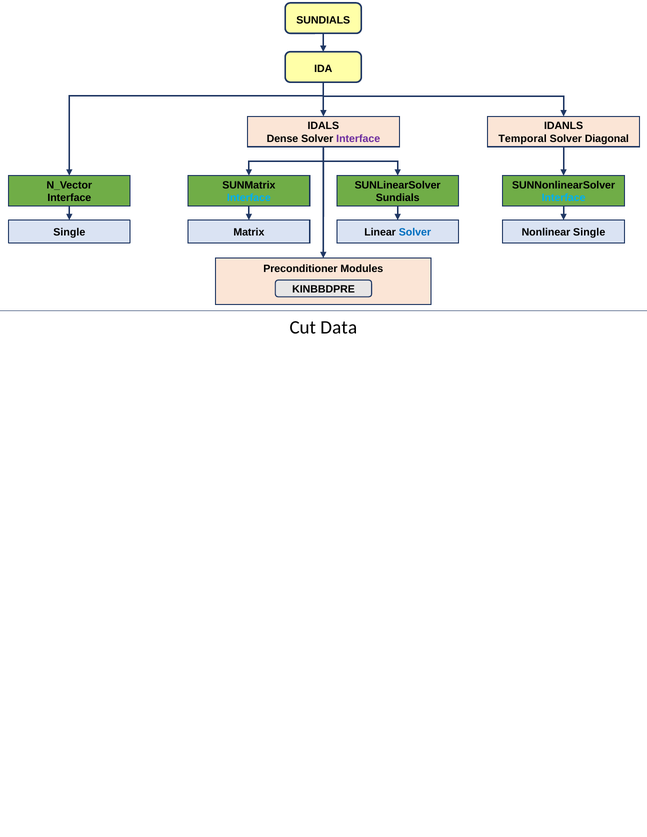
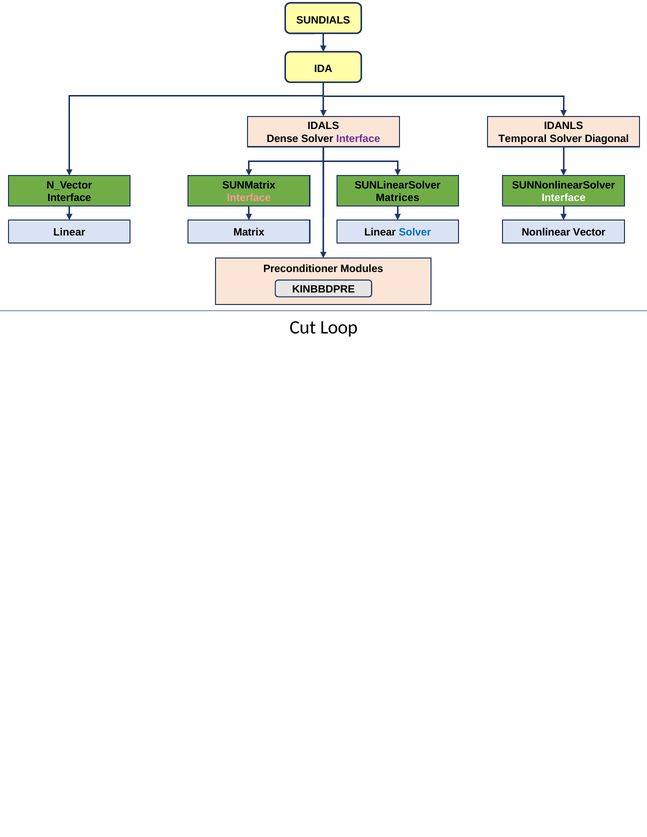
Interface at (249, 198) colour: light blue -> pink
Sundials at (398, 198): Sundials -> Matrices
Interface at (564, 198) colour: light blue -> white
Single at (69, 232): Single -> Linear
Nonlinear Single: Single -> Vector
Data: Data -> Loop
